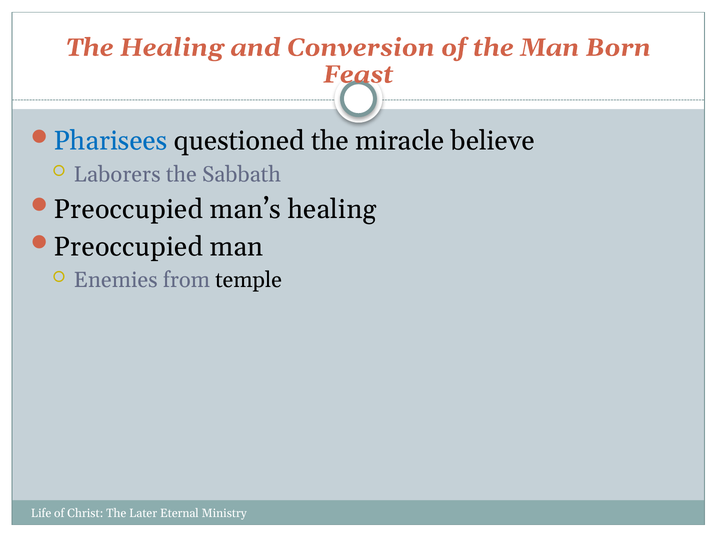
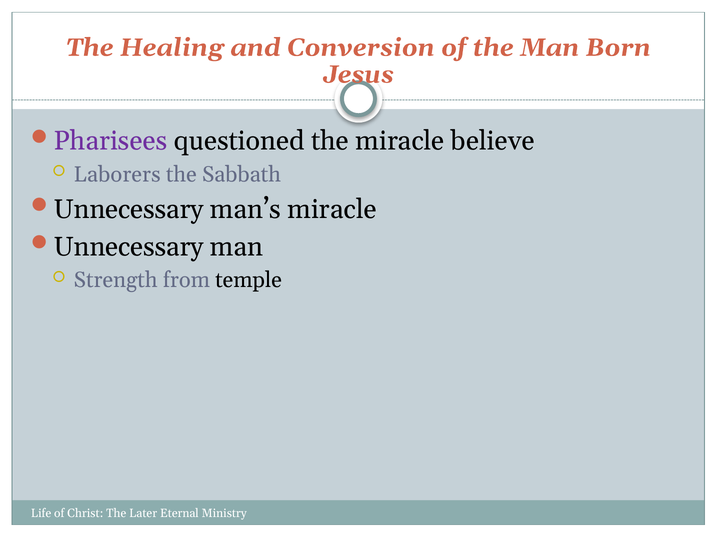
Feast: Feast -> Jesus
Pharisees colour: blue -> purple
Preoccupied at (128, 210): Preoccupied -> Unnecessary
man’s healing: healing -> miracle
Preoccupied at (128, 247): Preoccupied -> Unnecessary
Enemies: Enemies -> Strength
